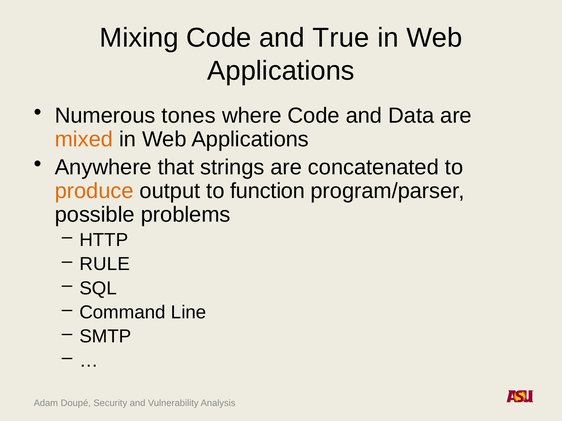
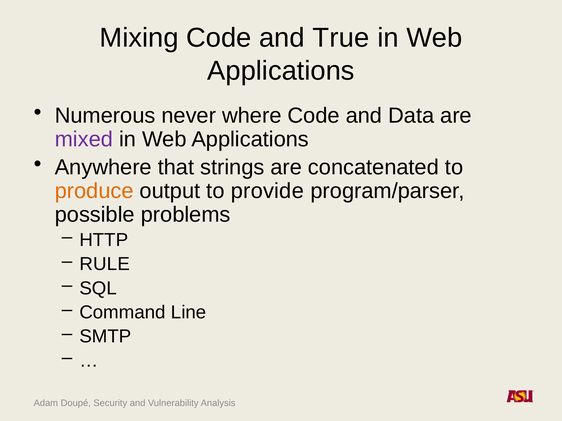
tones: tones -> never
mixed colour: orange -> purple
function: function -> provide
